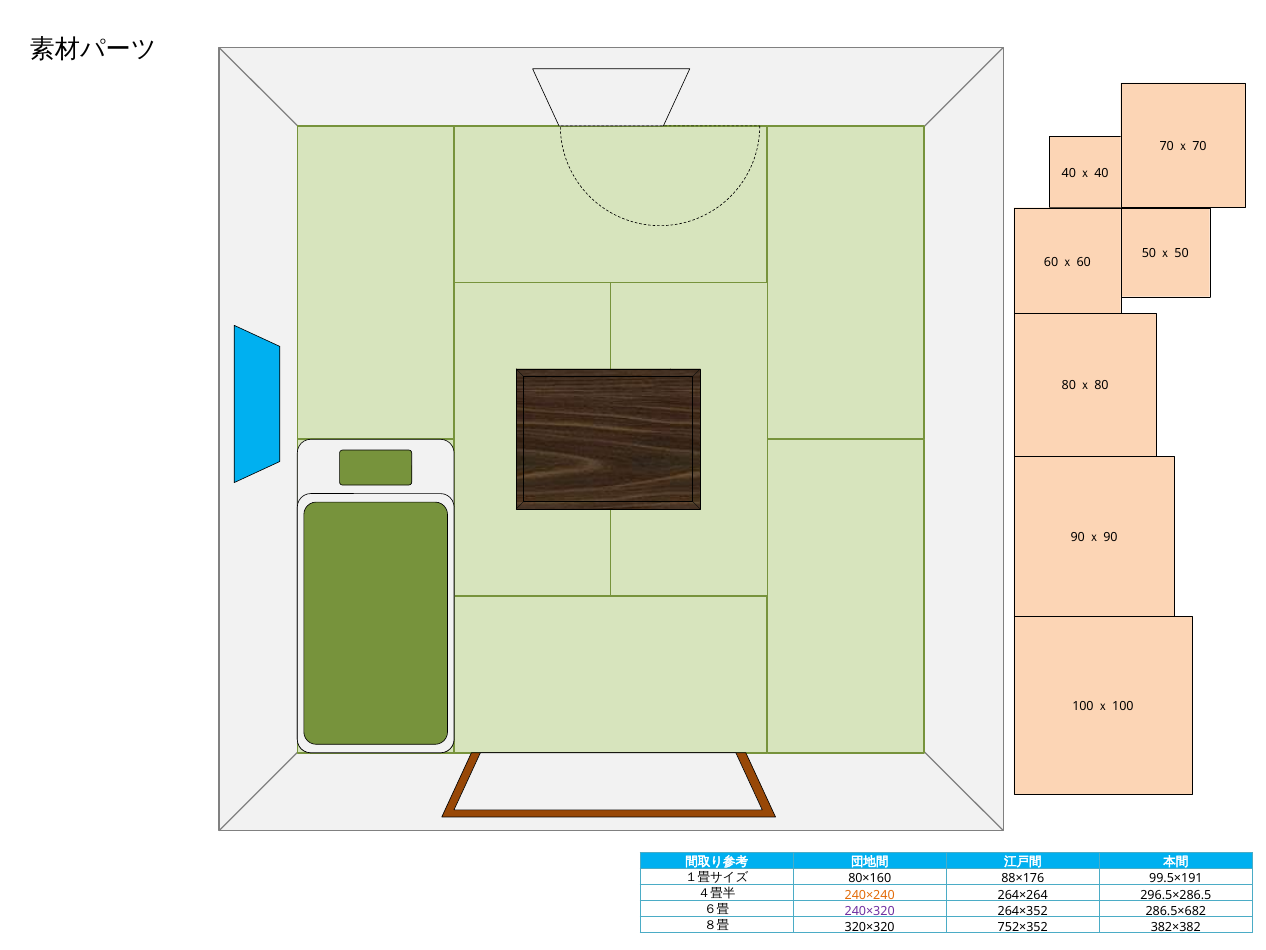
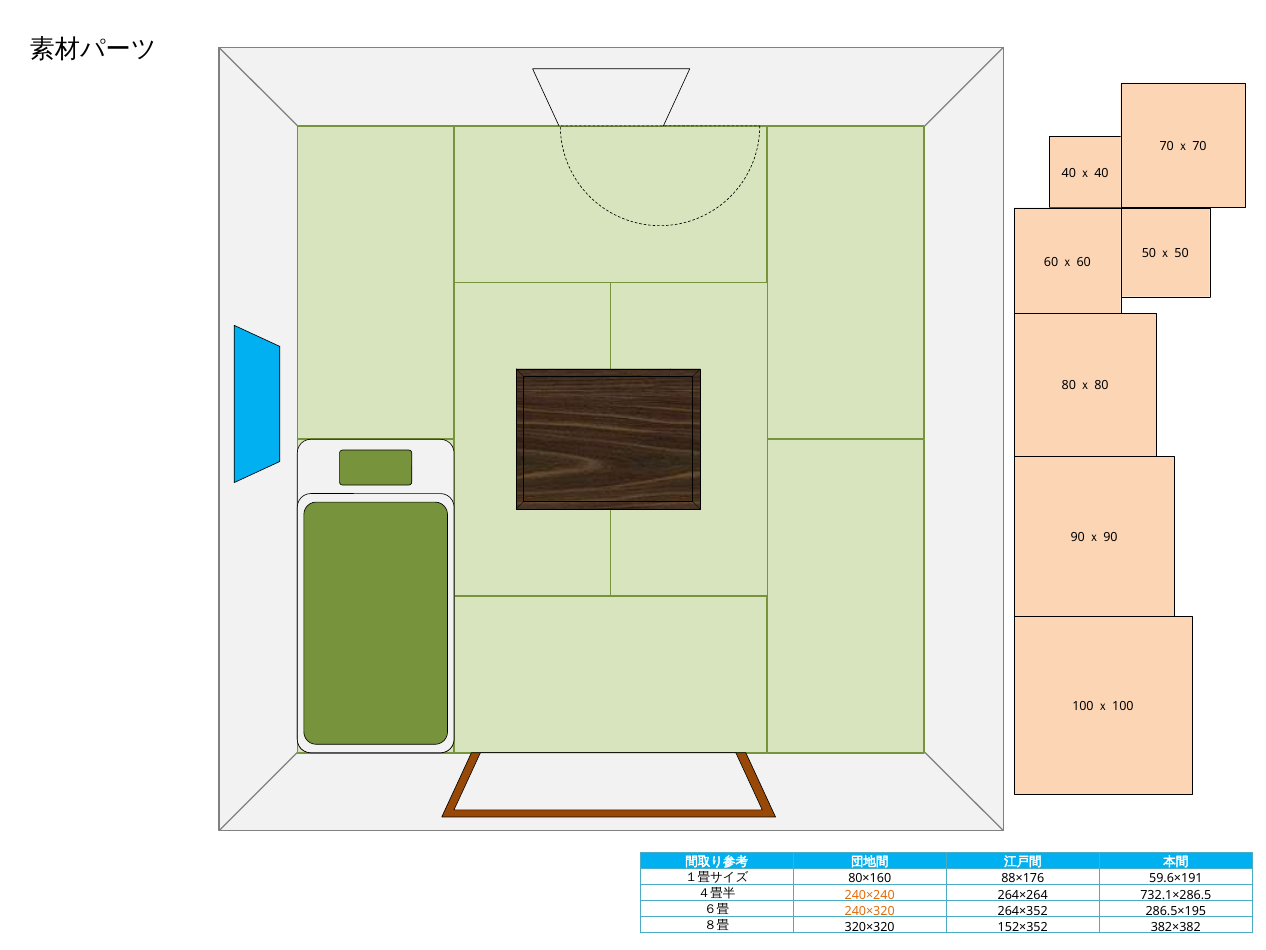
99.5×191: 99.5×191 -> 59.6×191
296.5×286.5: 296.5×286.5 -> 732.1×286.5
240×320 colour: purple -> orange
286.5×682: 286.5×682 -> 286.5×195
752×352: 752×352 -> 152×352
